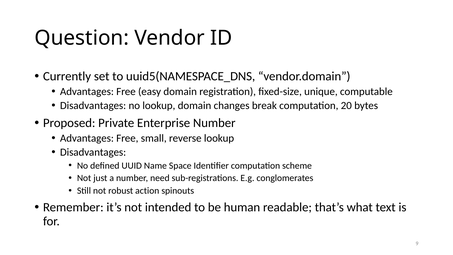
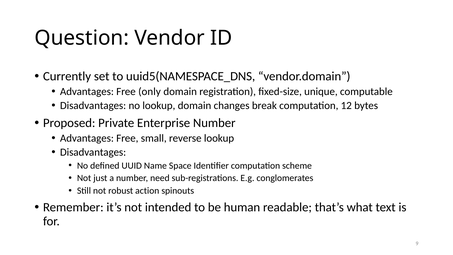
easy: easy -> only
20: 20 -> 12
